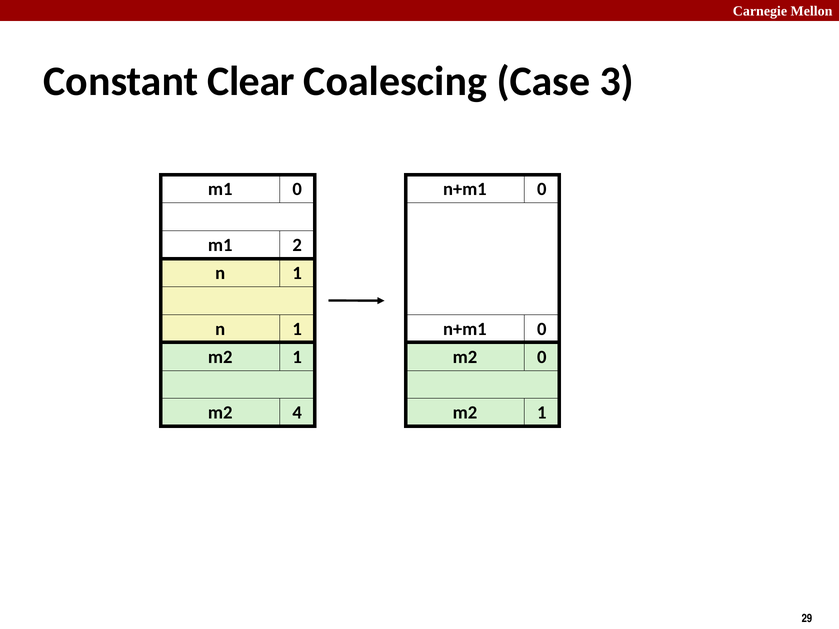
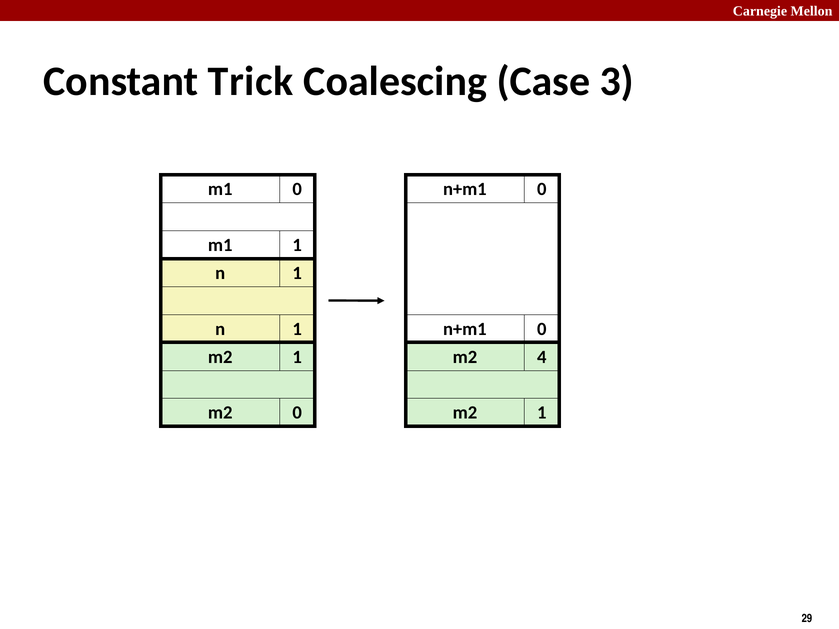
Clear: Clear -> Trick
m1 2: 2 -> 1
m2 0: 0 -> 4
m2 4: 4 -> 0
